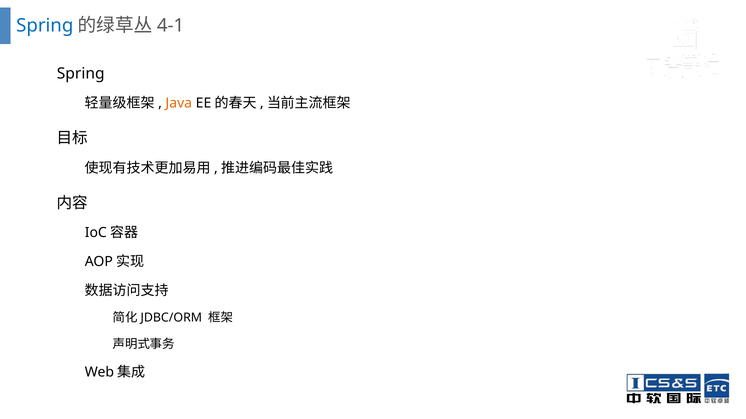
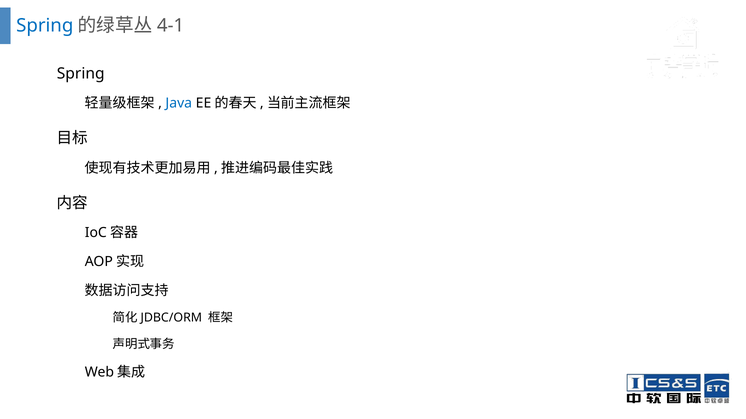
Java colour: orange -> blue
